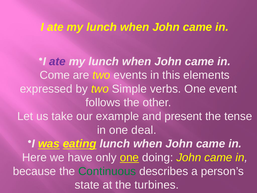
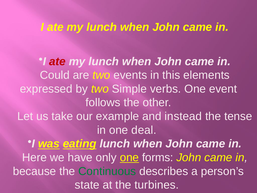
ate at (57, 61) colour: purple -> red
Come: Come -> Could
present: present -> instead
doing: doing -> forms
